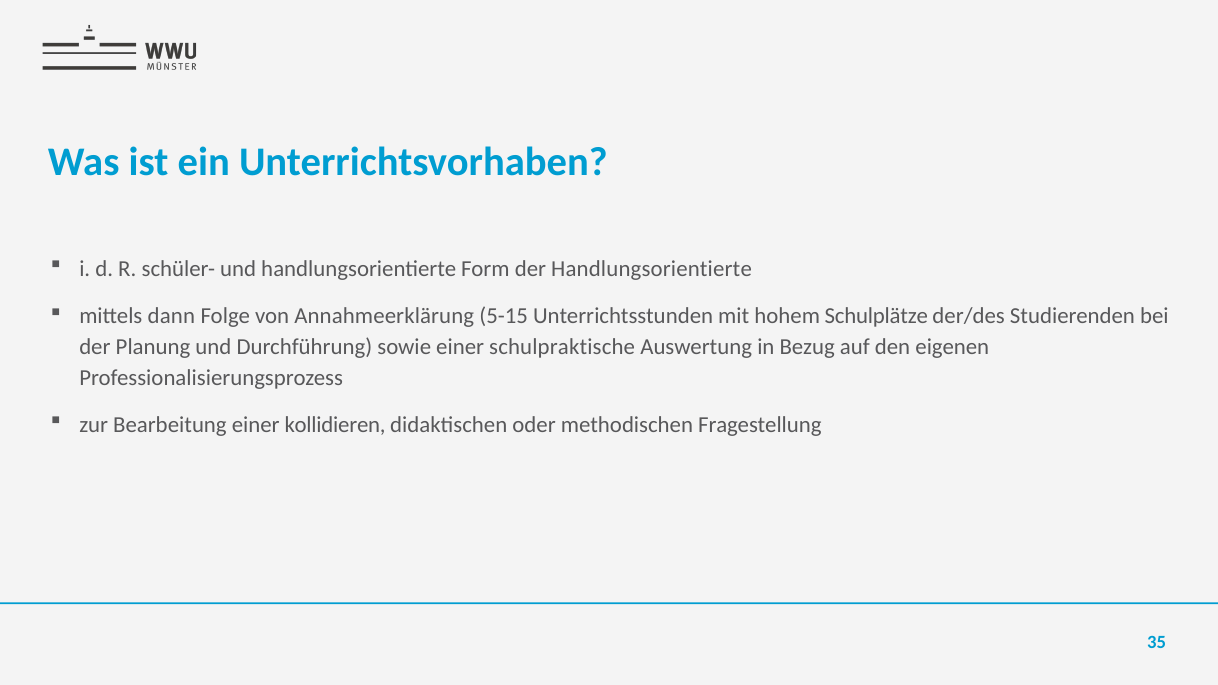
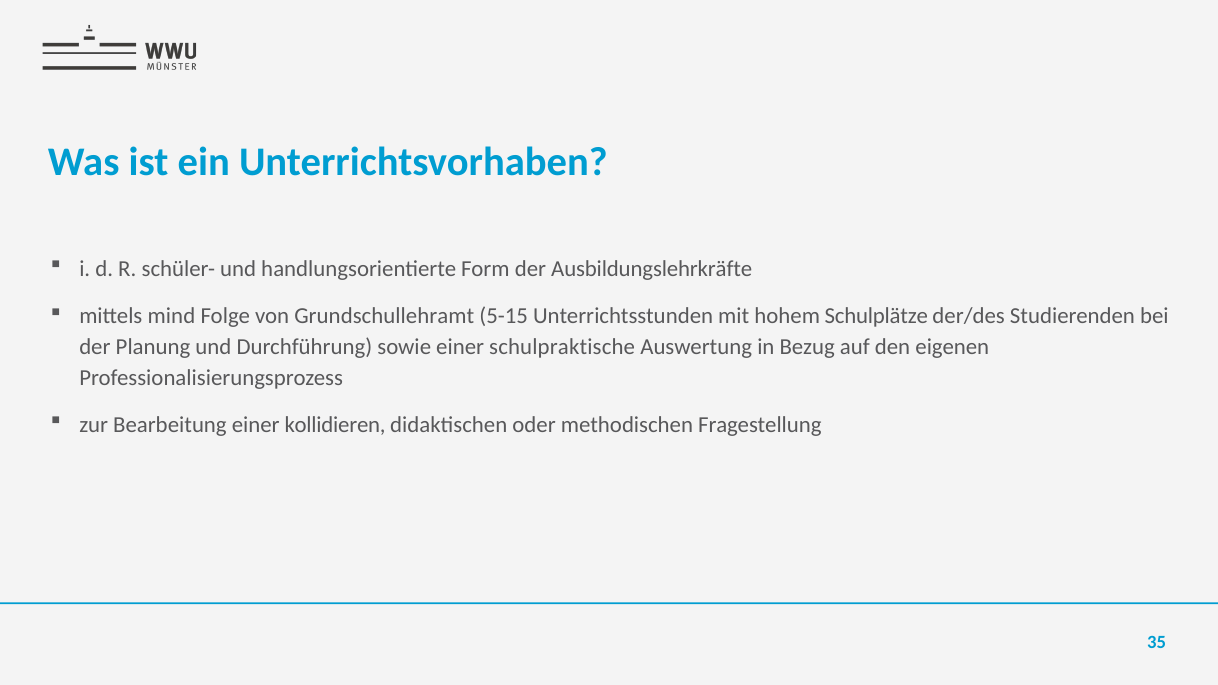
der Handlungsorientierte: Handlungsorientierte -> Ausbildungslehrkräfte
dann: dann -> mind
Annahmeerklärung: Annahmeerklärung -> Grundschullehramt
